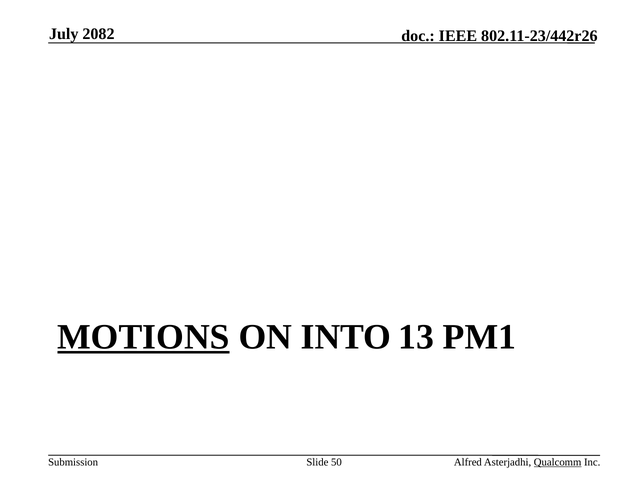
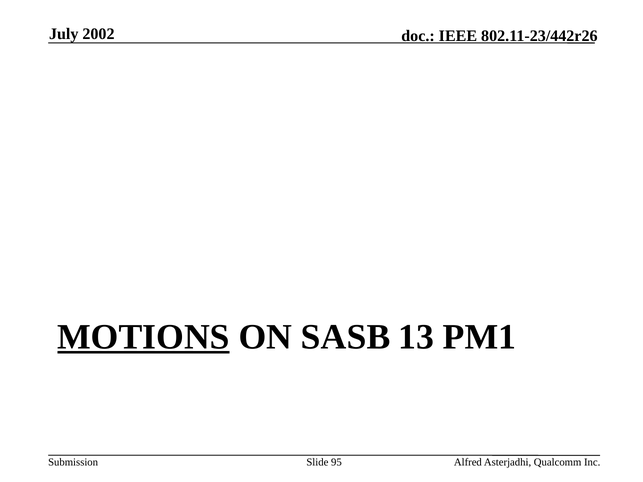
2082: 2082 -> 2002
INTO: INTO -> SASB
50: 50 -> 95
Qualcomm underline: present -> none
